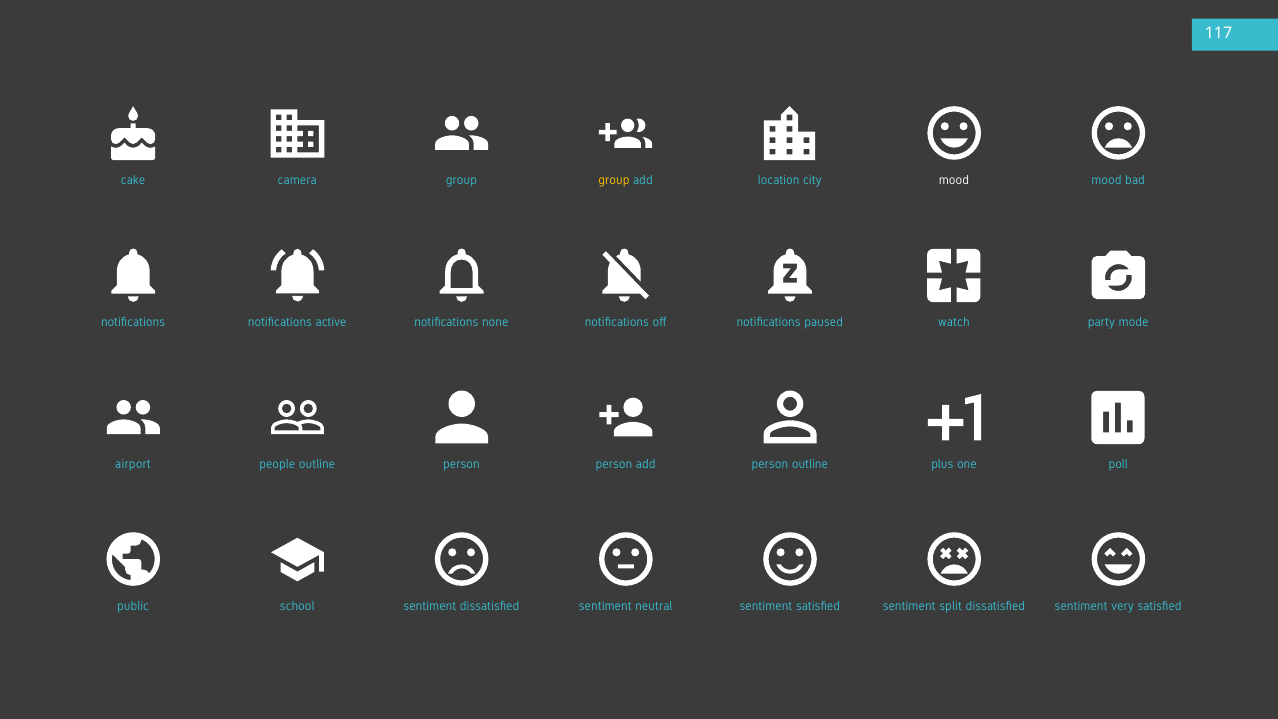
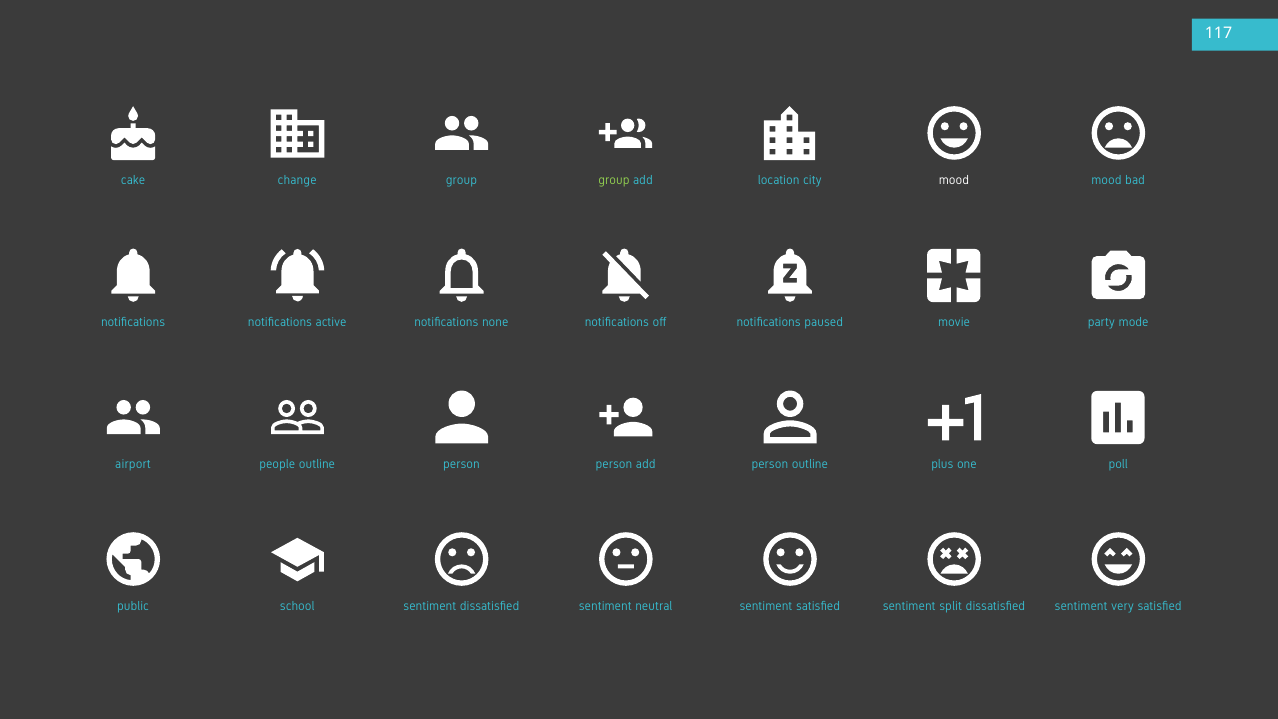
camera: camera -> change
group at (614, 180) colour: yellow -> light green
watch: watch -> movie
